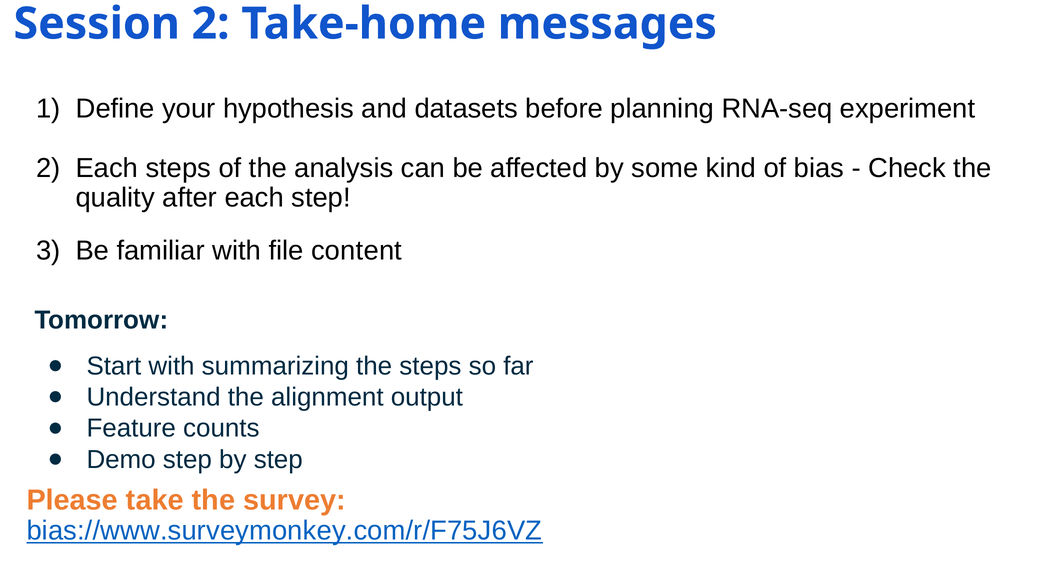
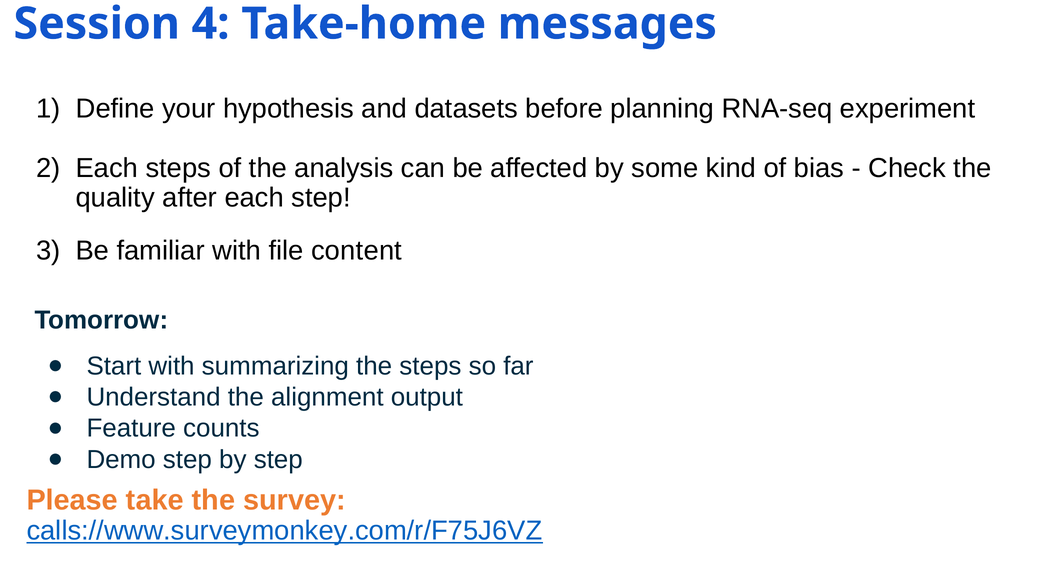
Session 2: 2 -> 4
bias://www.surveymonkey.com/r/F75J6VZ: bias://www.surveymonkey.com/r/F75J6VZ -> calls://www.surveymonkey.com/r/F75J6VZ
